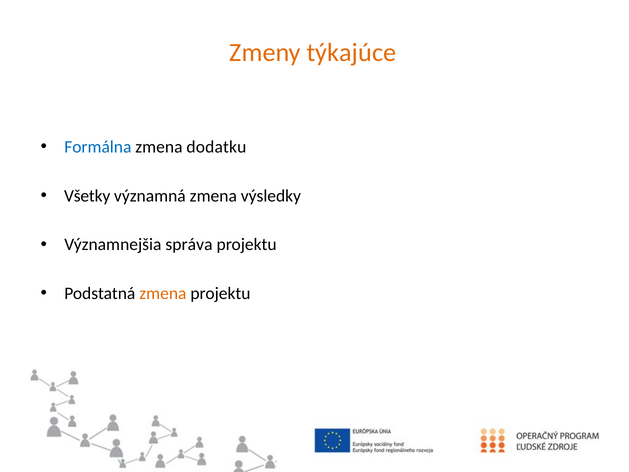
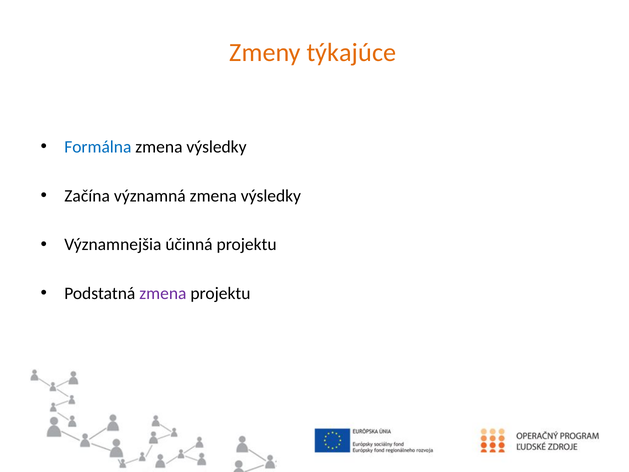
dodatku at (216, 147): dodatku -> výsledky
Všetky: Všetky -> Začína
správa: správa -> účinná
zmena at (163, 294) colour: orange -> purple
